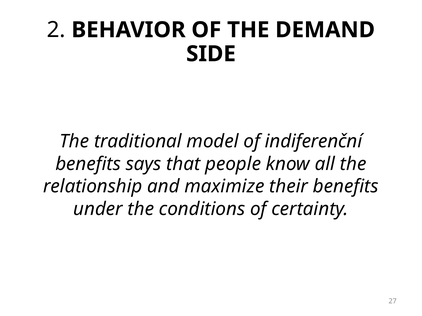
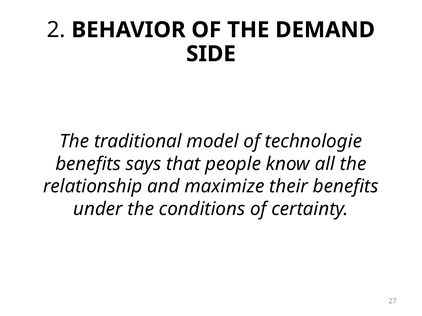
indiferenční: indiferenční -> technologie
